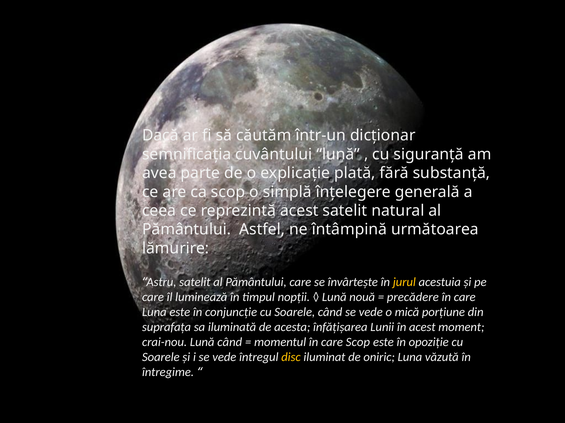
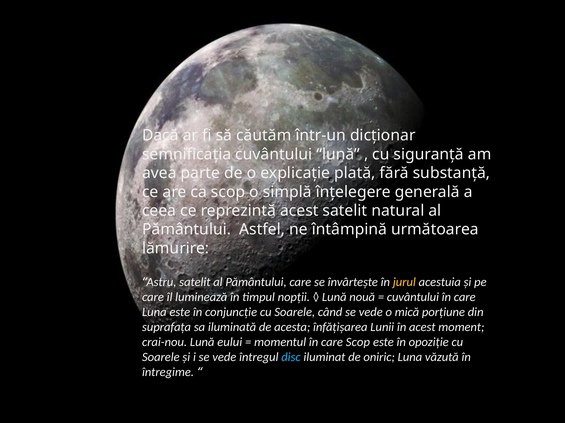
precădere at (413, 297): precădere -> cuvântului
Lună când: când -> eului
disc colour: yellow -> light blue
